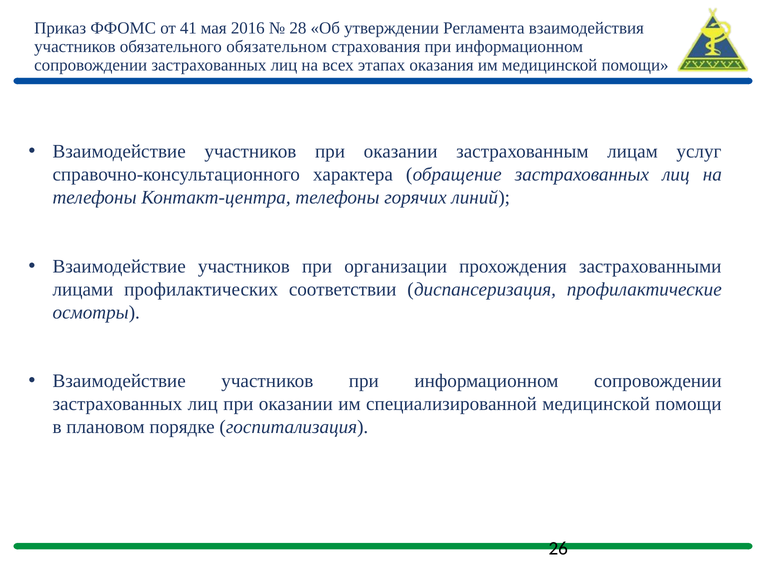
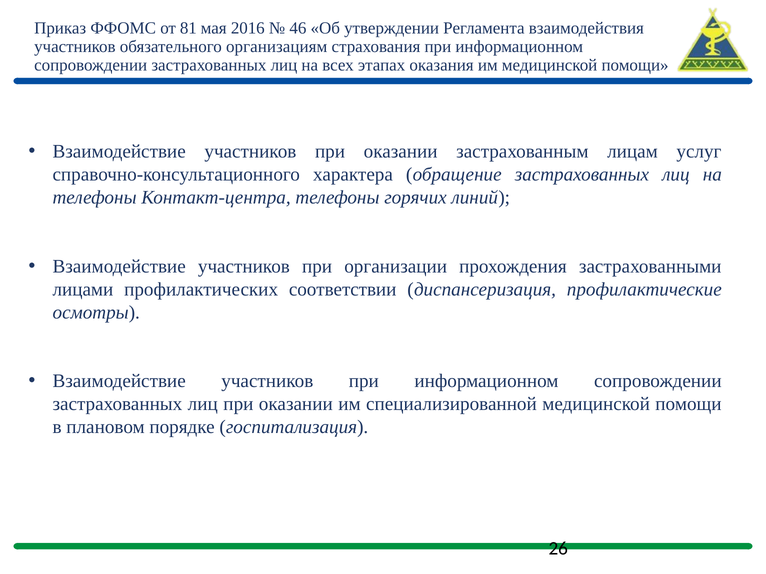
41: 41 -> 81
28: 28 -> 46
обязательном: обязательном -> организациям
